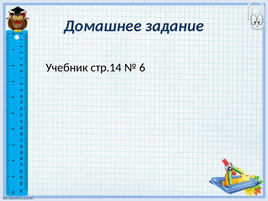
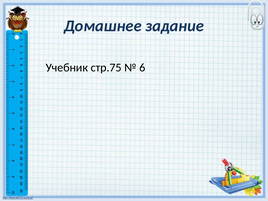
стр.14: стр.14 -> стр.75
